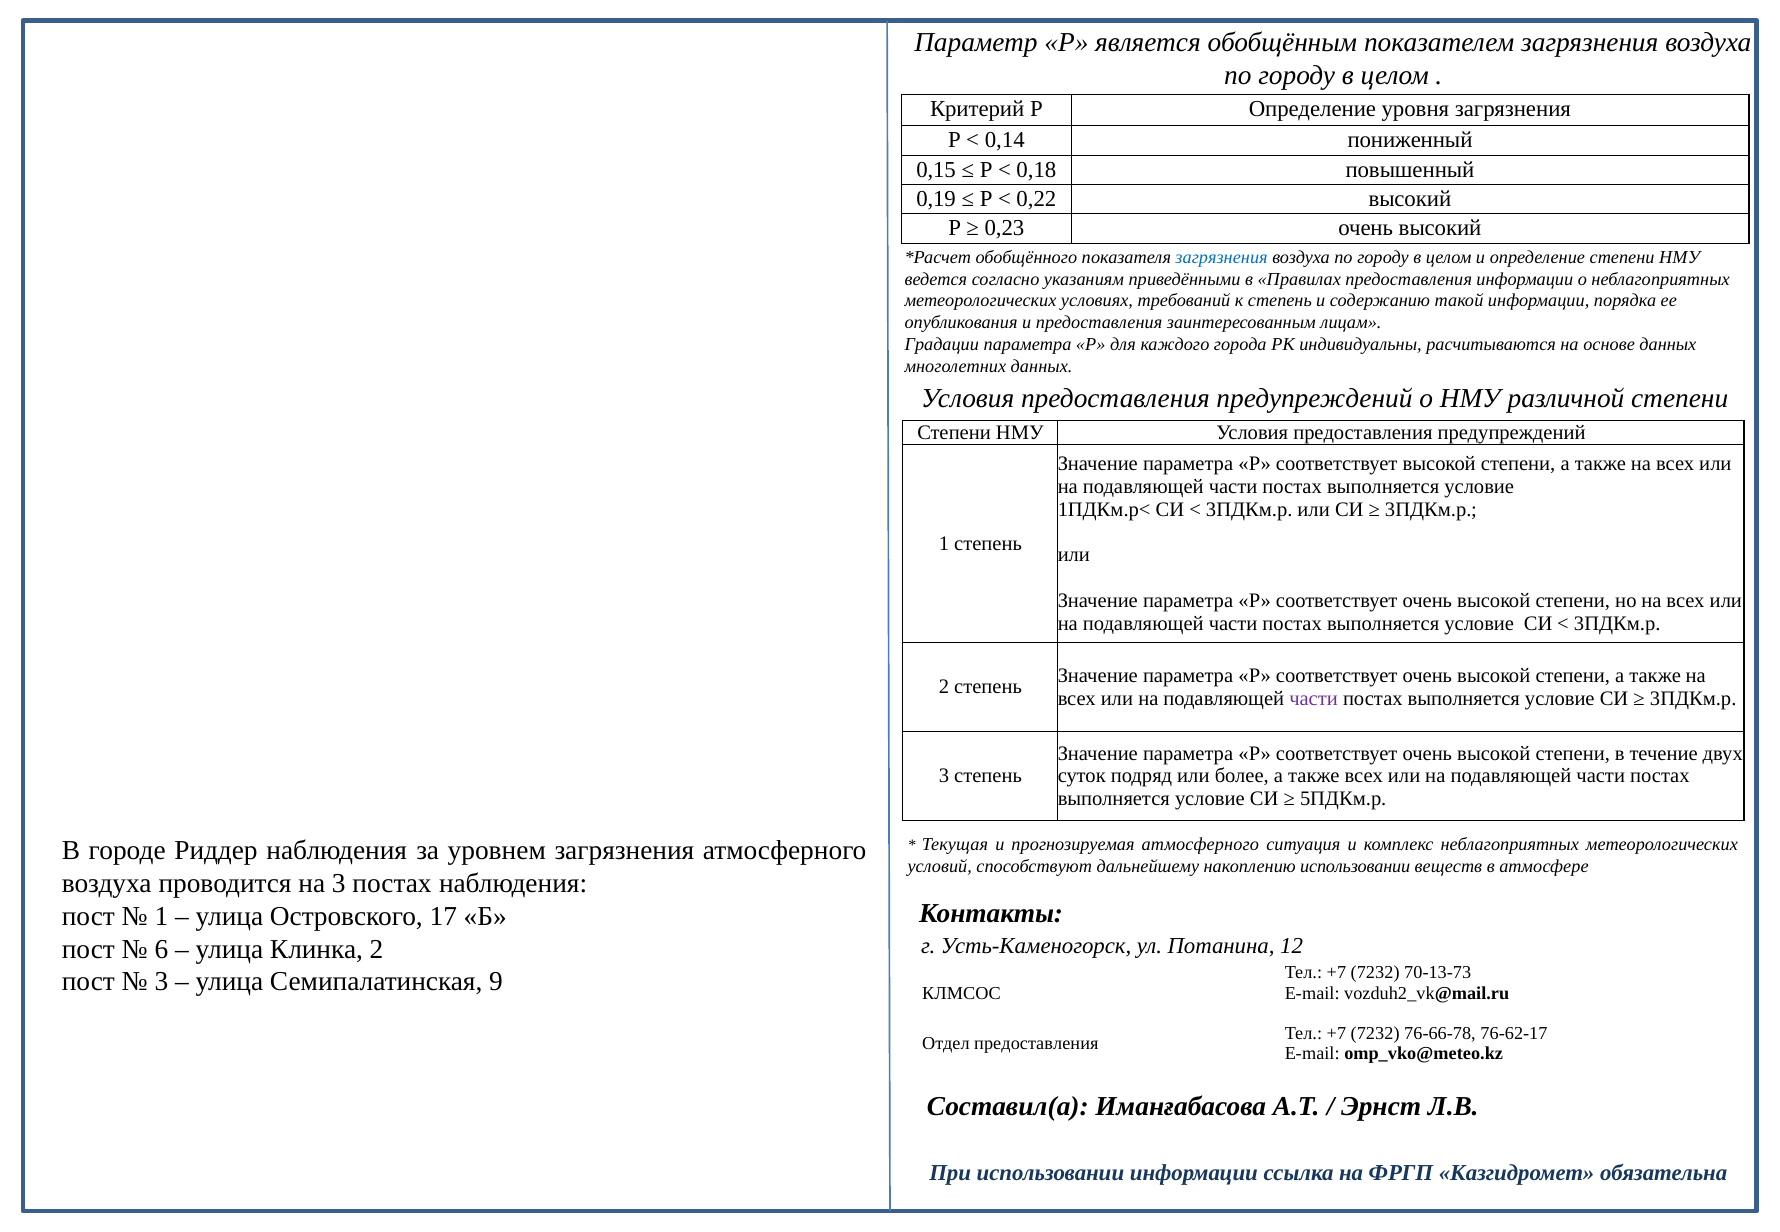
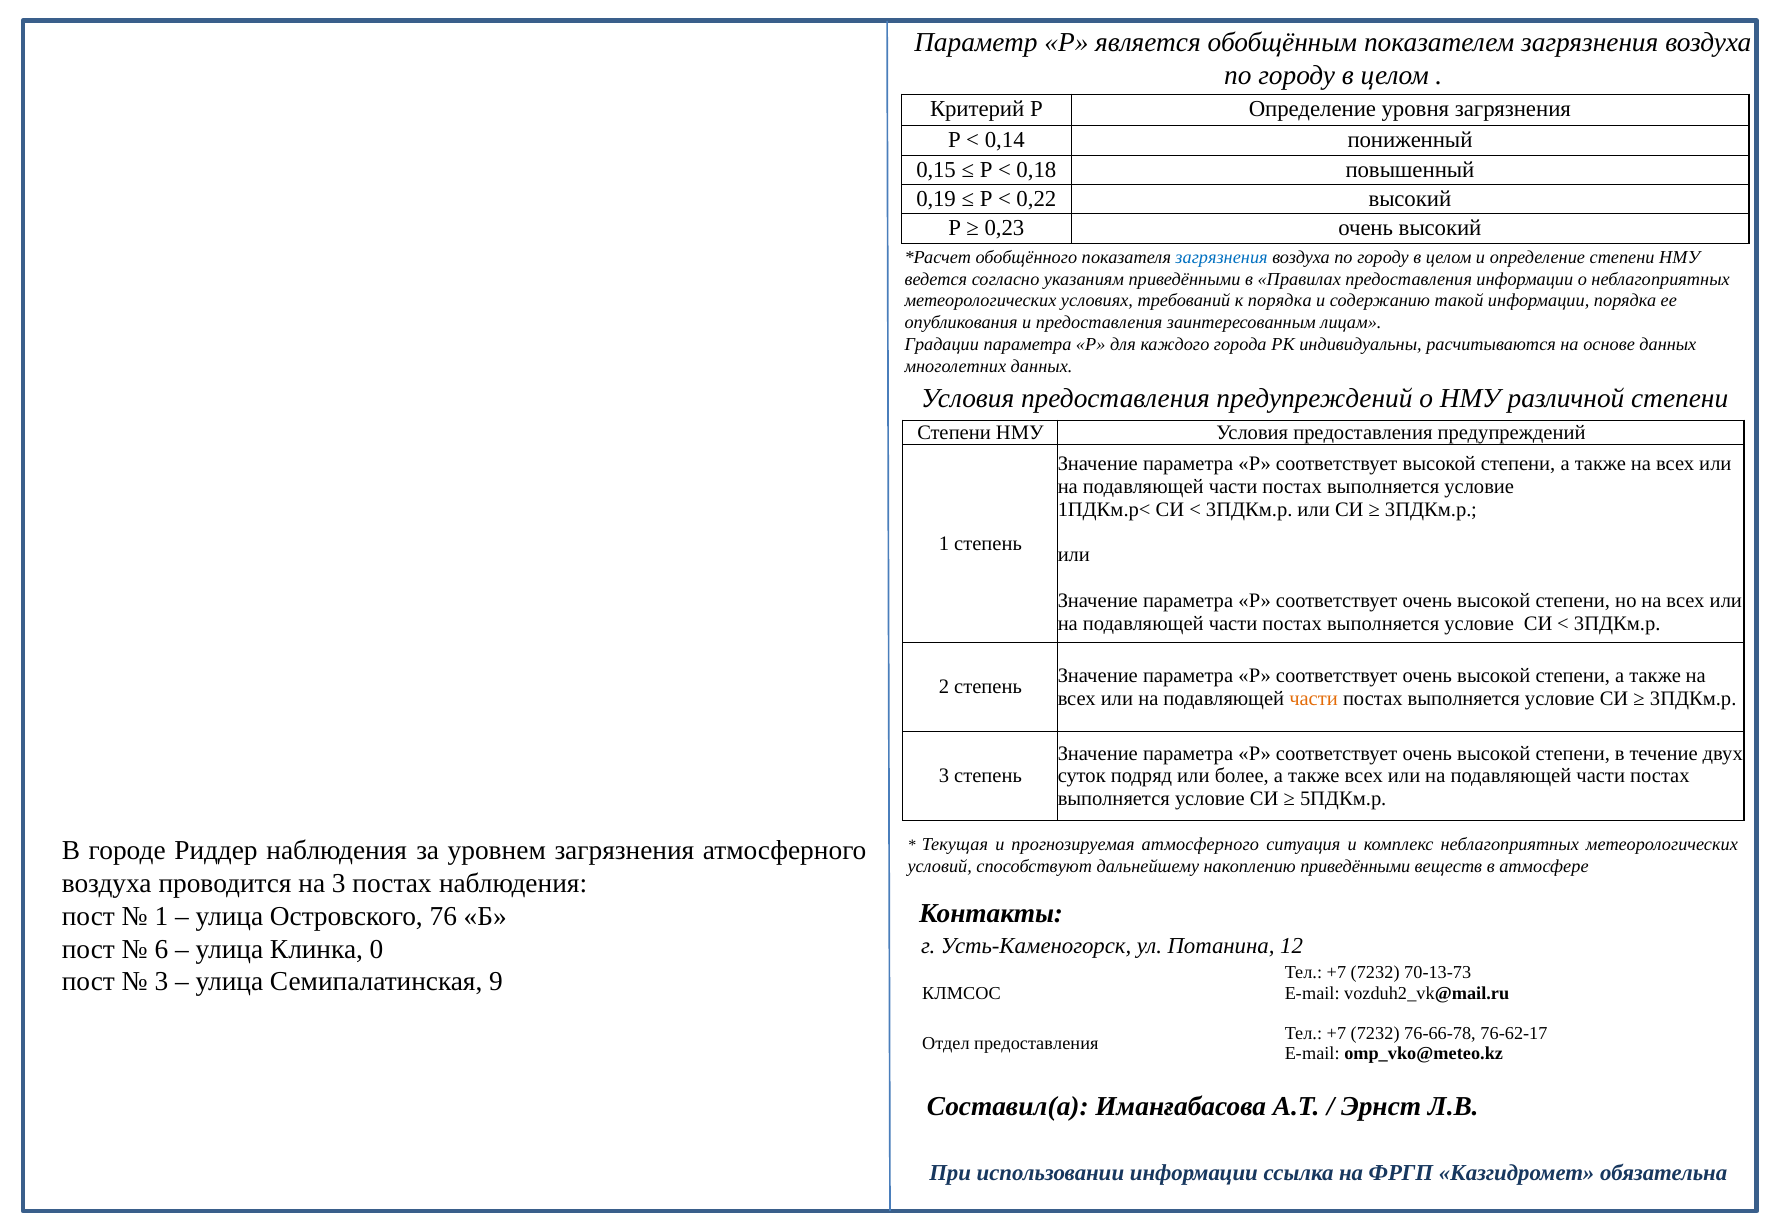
к степень: степень -> порядка
части at (1314, 699) colour: purple -> orange
накоплению использовании: использовании -> приведёнными
17: 17 -> 76
Клинка 2: 2 -> 0
